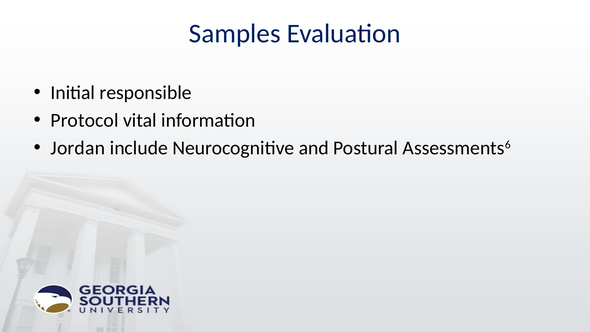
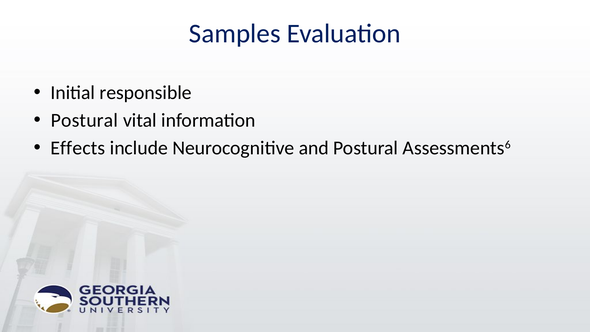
Protocol at (85, 120): Protocol -> Postural
Jordan: Jordan -> Effects
